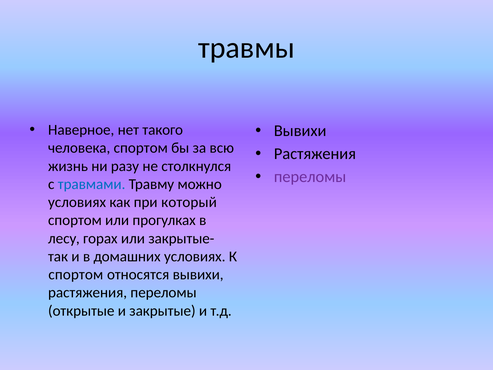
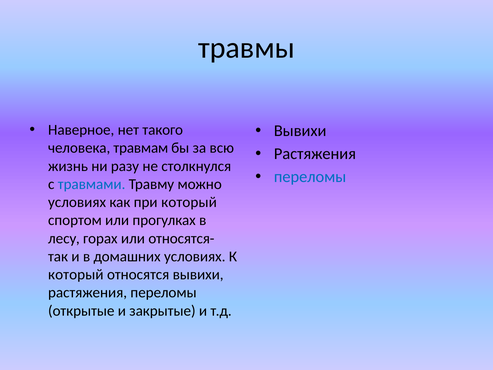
человека спортом: спортом -> травмам
переломы at (310, 177) colour: purple -> blue
закрытые-: закрытые- -> относятся-
спортом at (76, 274): спортом -> который
